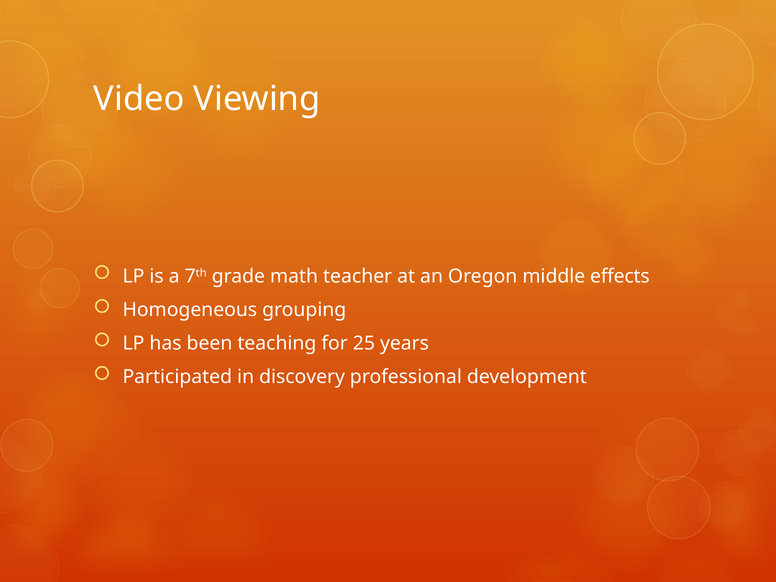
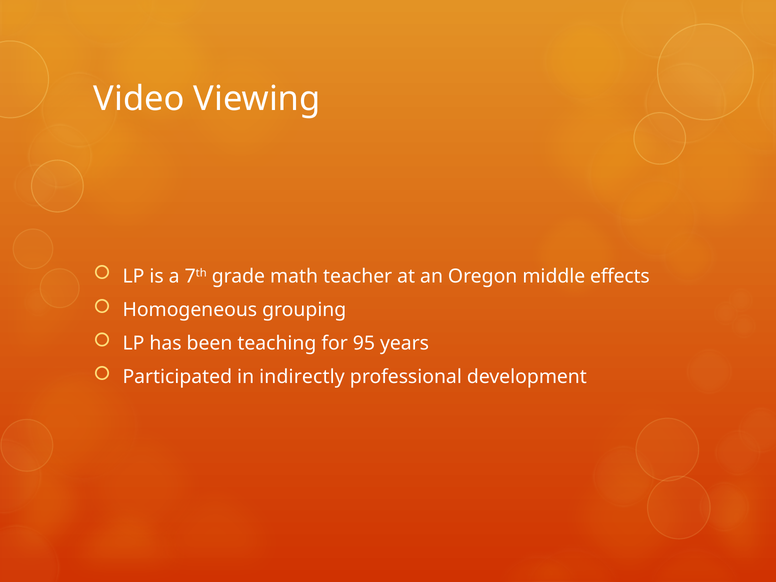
25: 25 -> 95
discovery: discovery -> indirectly
